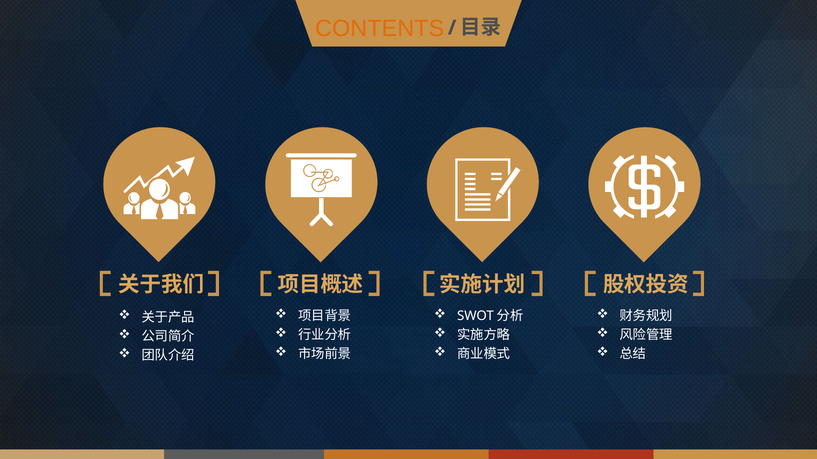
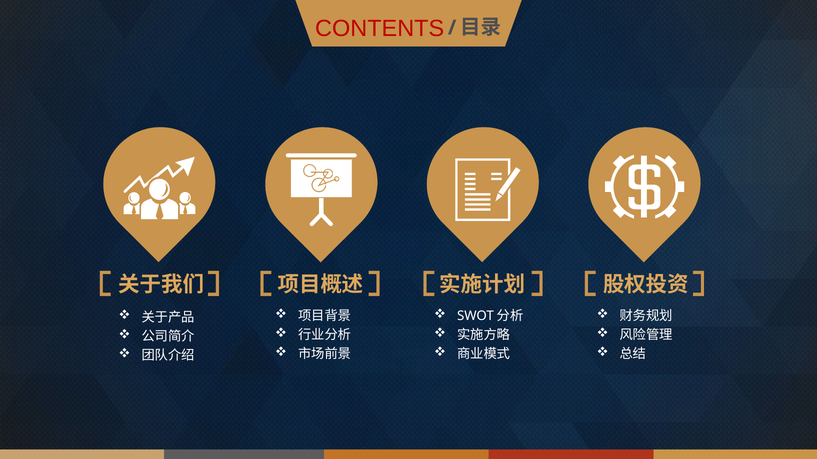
CONTENTS colour: orange -> red
